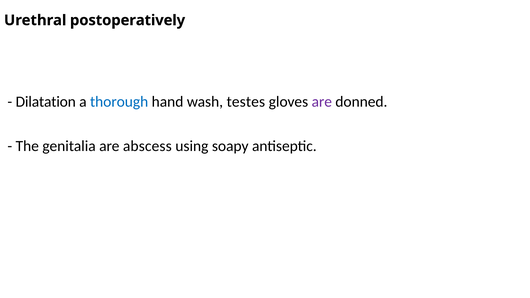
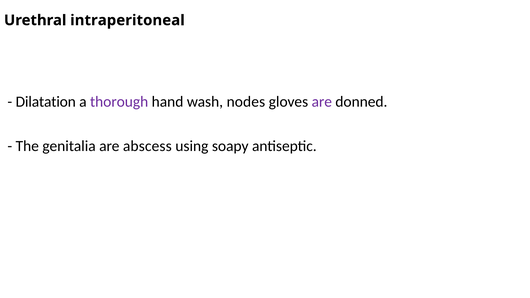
postoperatively: postoperatively -> intraperitoneal
thorough colour: blue -> purple
testes: testes -> nodes
